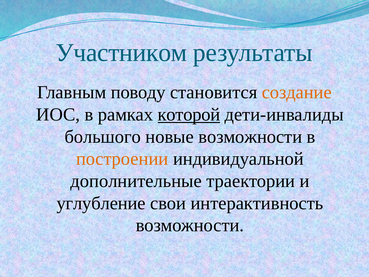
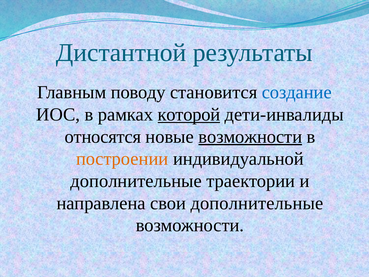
Участником: Участником -> Дистантной
создание colour: orange -> blue
большого: большого -> относятся
возможности at (250, 137) underline: none -> present
углубление: углубление -> направлена
свои интерактивность: интерактивность -> дополнительные
